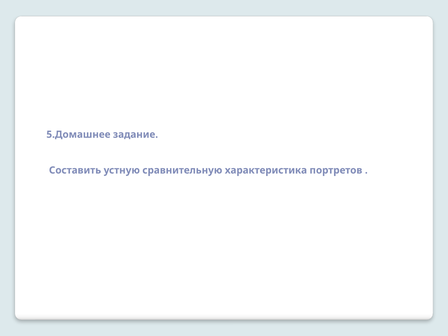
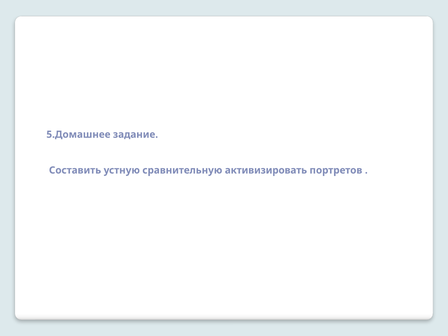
характеристика: характеристика -> активизировать
